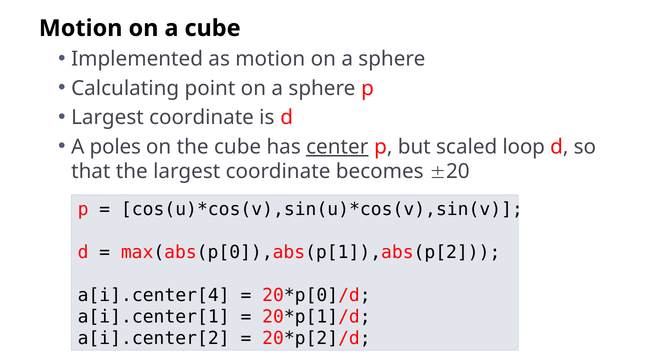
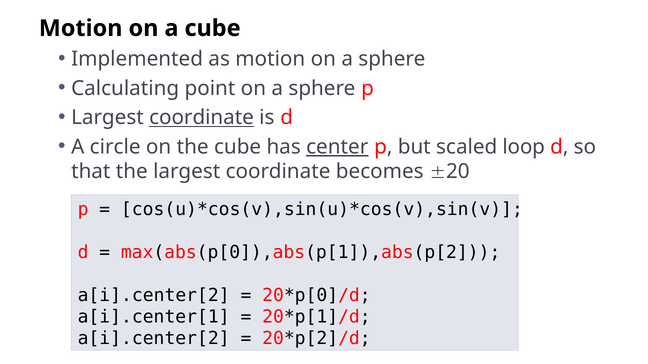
coordinate at (202, 118) underline: none -> present
poles: poles -> circle
a[i].center[4 at (154, 296): a[i].center[4 -> a[i].center[2
